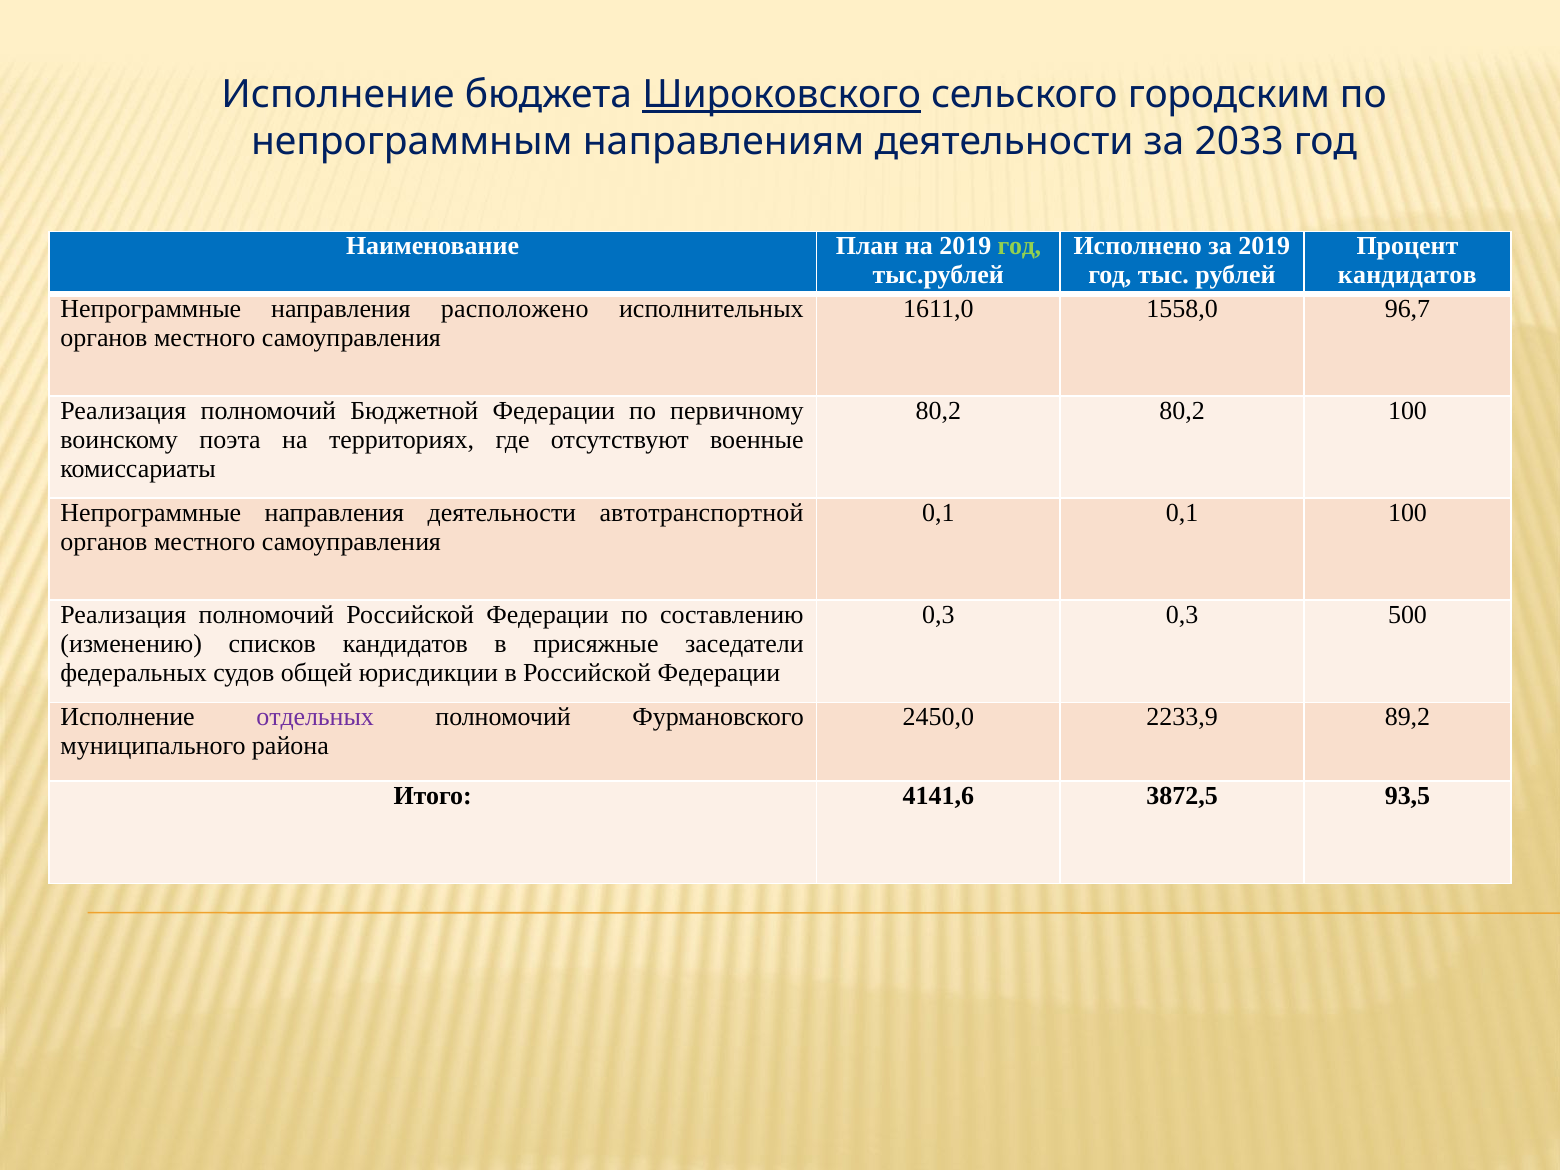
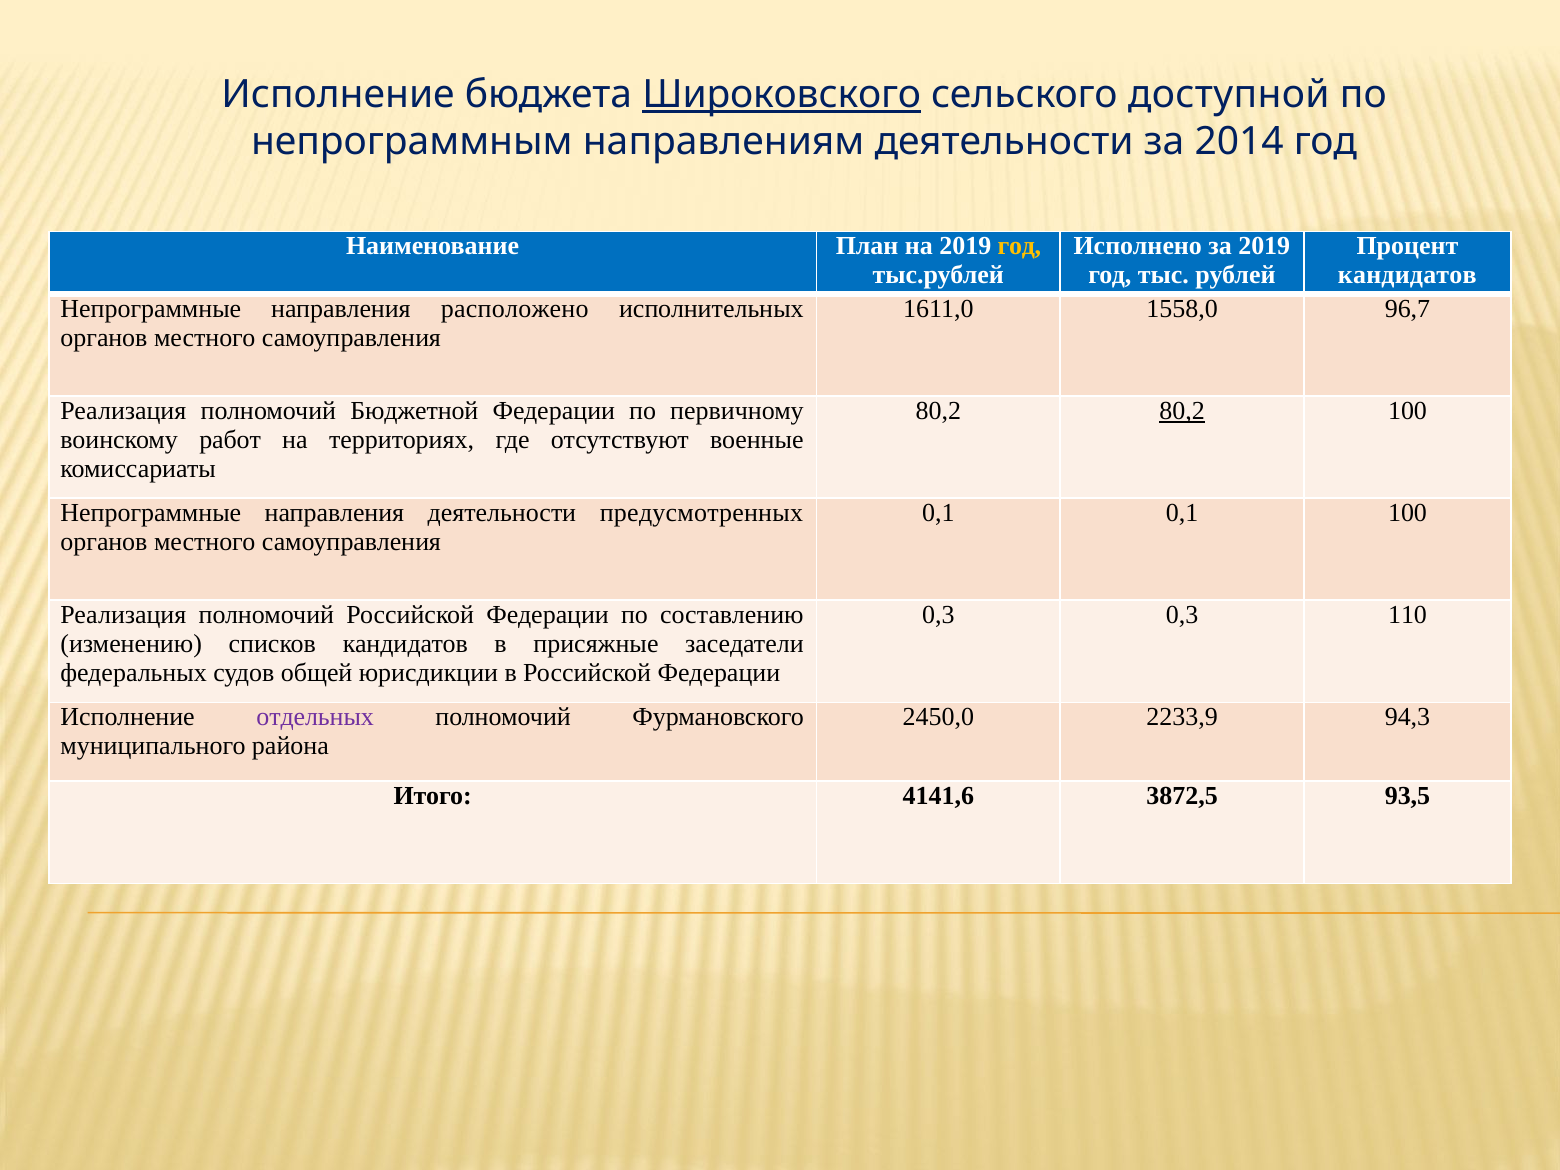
городским: городским -> доступной
2033: 2033 -> 2014
год at (1019, 246) colour: light green -> yellow
80,2 at (1182, 411) underline: none -> present
поэта: поэта -> работ
автотранспортной: автотранспортной -> предусмотренных
500: 500 -> 110
89,2: 89,2 -> 94,3
